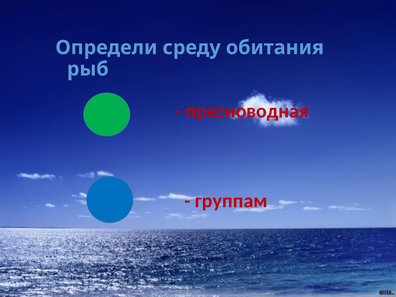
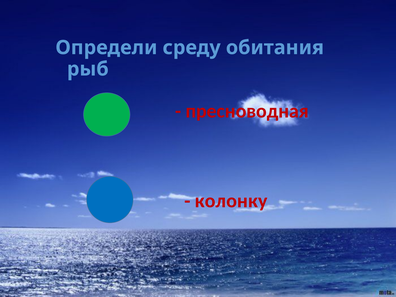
группам: группам -> колонку
